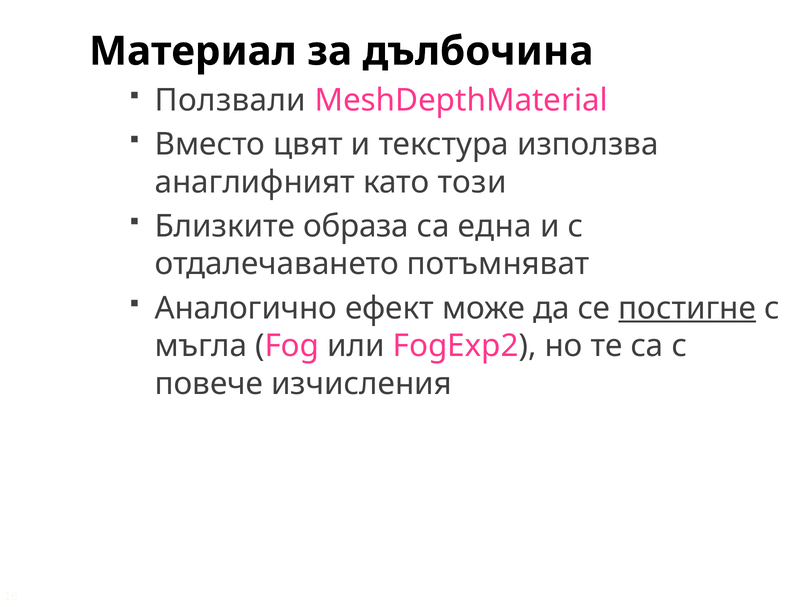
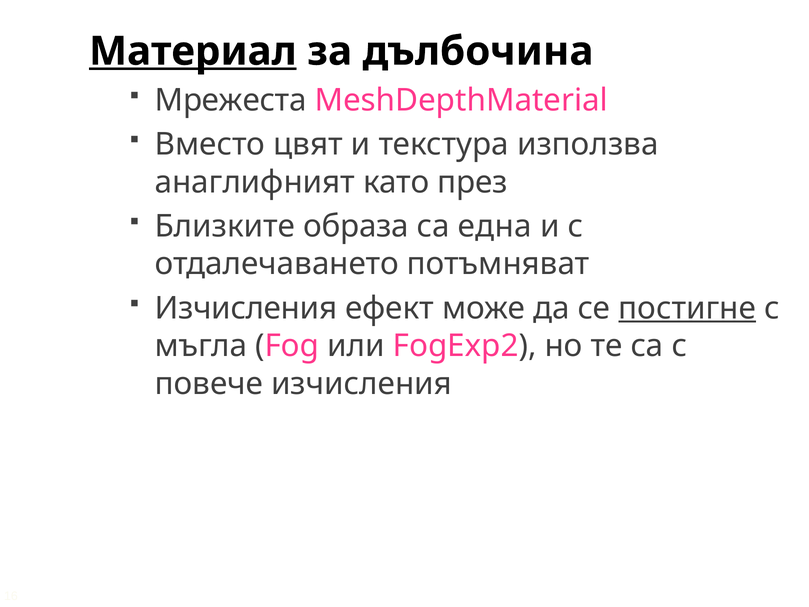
Материал underline: none -> present
Ползвали: Ползвали -> Мрежеста
този: този -> през
Аналогично at (246, 308): Аналогично -> Изчисления
